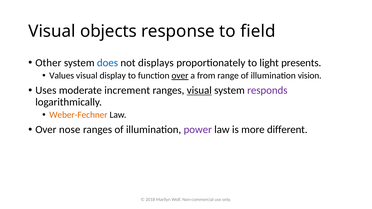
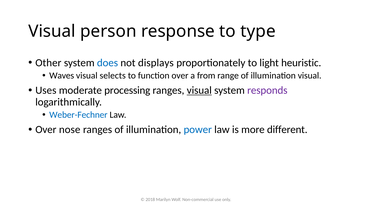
objects: objects -> person
field: field -> type
presents: presents -> heuristic
Values: Values -> Waves
display: display -> selects
over at (180, 76) underline: present -> none
illumination vision: vision -> visual
increment: increment -> processing
Weber-Fechner colour: orange -> blue
power colour: purple -> blue
